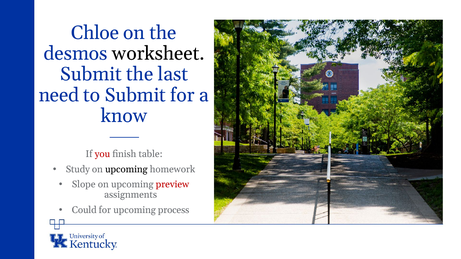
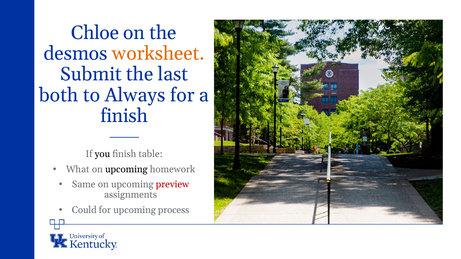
worksheet colour: black -> orange
need: need -> both
to Submit: Submit -> Always
know at (124, 116): know -> finish
you colour: red -> black
Study: Study -> What
Slope: Slope -> Same
